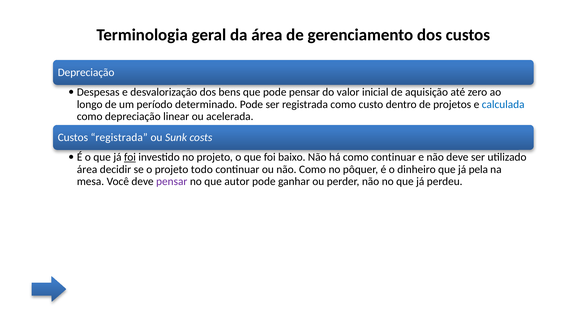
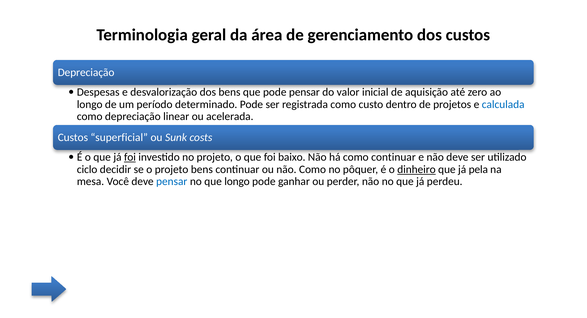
Custos registrada: registrada -> superficial
área at (87, 169): área -> ciclo
projeto todo: todo -> bens
dinheiro underline: none -> present
pensar at (172, 182) colour: purple -> blue
que autor: autor -> longo
